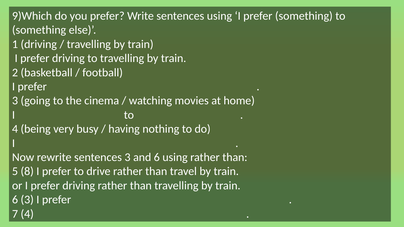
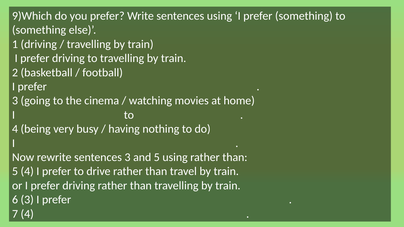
and 6: 6 -> 5
5 8: 8 -> 4
